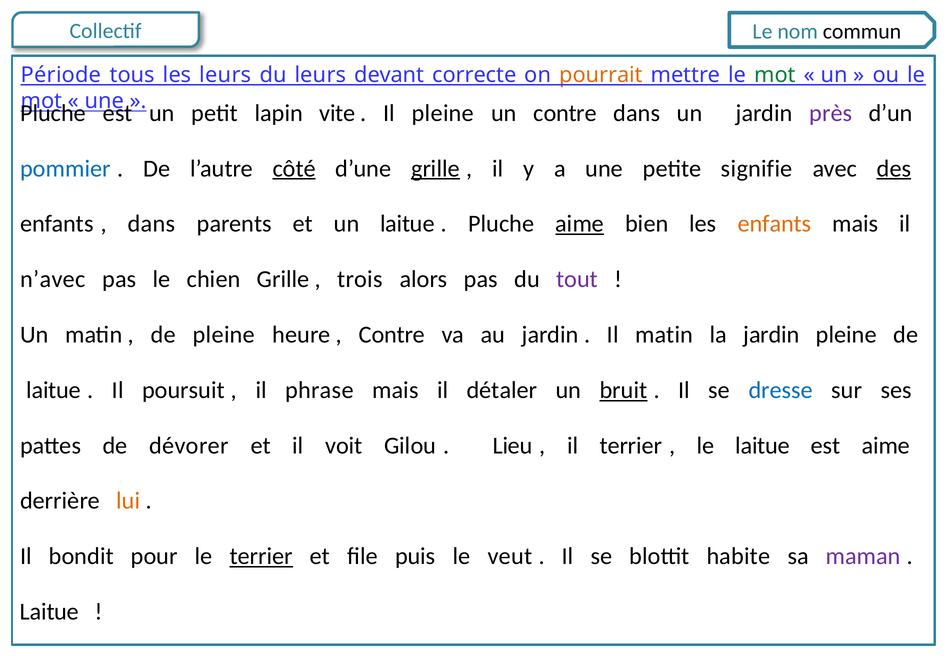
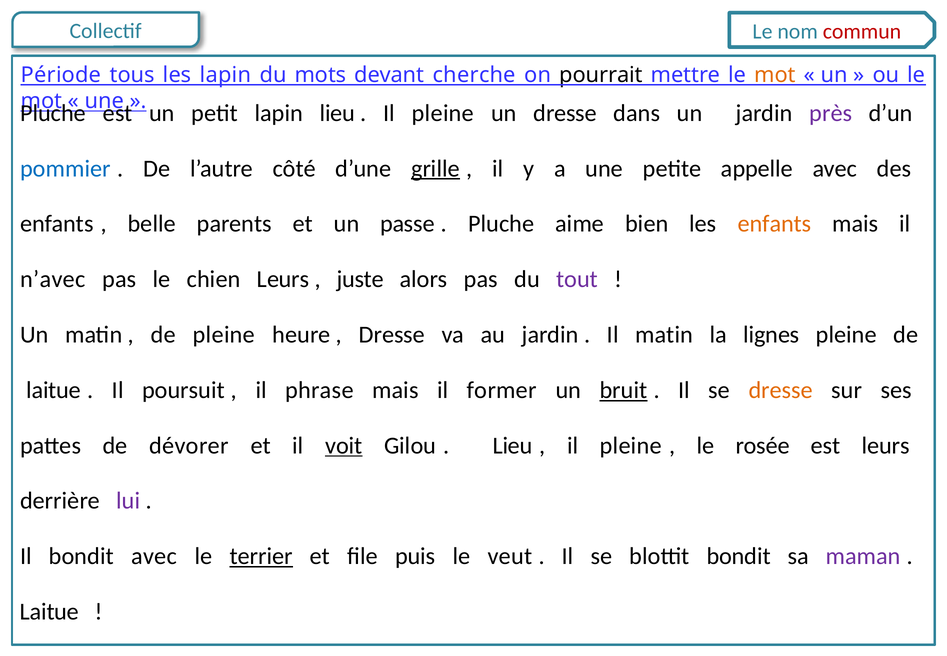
commun colour: black -> red
les leurs: leurs -> lapin
du leurs: leurs -> mots
correcte: correcte -> cherche
pourrait colour: orange -> black
mot at (775, 75) colour: green -> orange
lapin vite: vite -> lieu
un contre: contre -> dresse
côté underline: present -> none
signifie: signifie -> appelle
des underline: present -> none
dans at (152, 224): dans -> belle
un laitue: laitue -> passe
aime at (580, 224) underline: present -> none
chien Grille: Grille -> Leurs
trois: trois -> juste
Contre at (392, 335): Contre -> Dresse
la jardin: jardin -> lignes
détaler: détaler -> former
dresse at (781, 390) colour: blue -> orange
voit underline: none -> present
terrier at (631, 445): terrier -> pleine
le laitue: laitue -> rosée
est aime: aime -> leurs
lui colour: orange -> purple
bondit pour: pour -> avec
blottit habite: habite -> bondit
